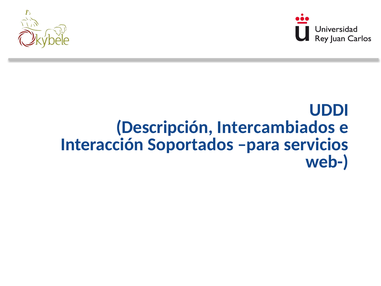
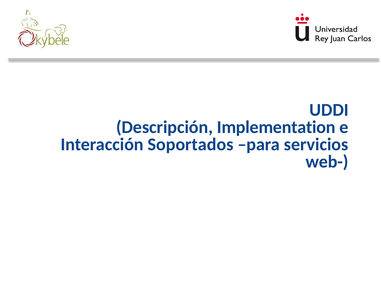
Intercambiados: Intercambiados -> Implementation
